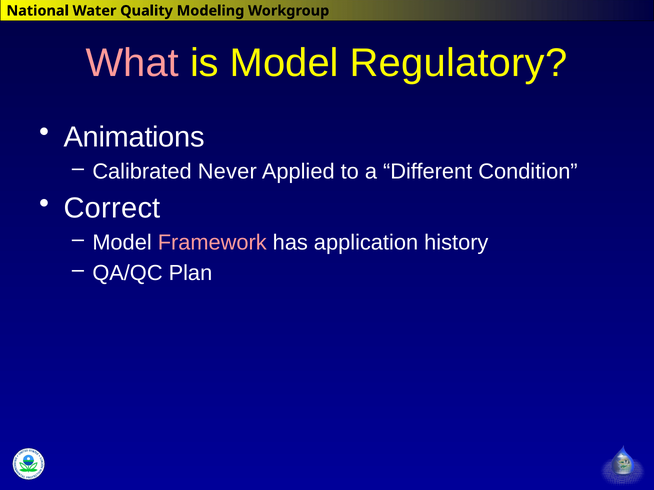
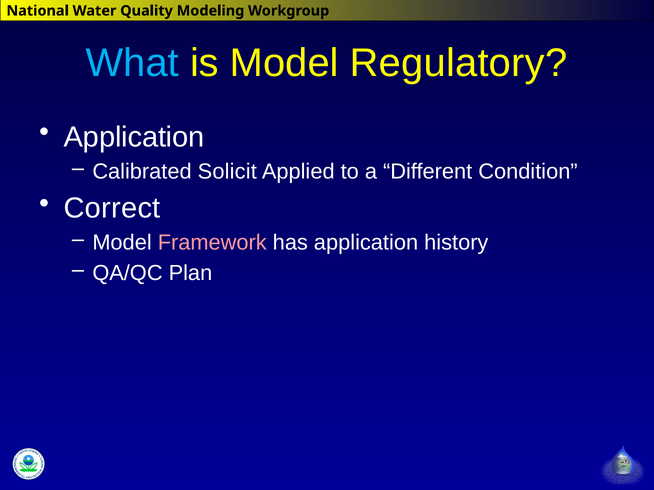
What colour: pink -> light blue
Animations at (134, 137): Animations -> Application
Never: Never -> Solicit
